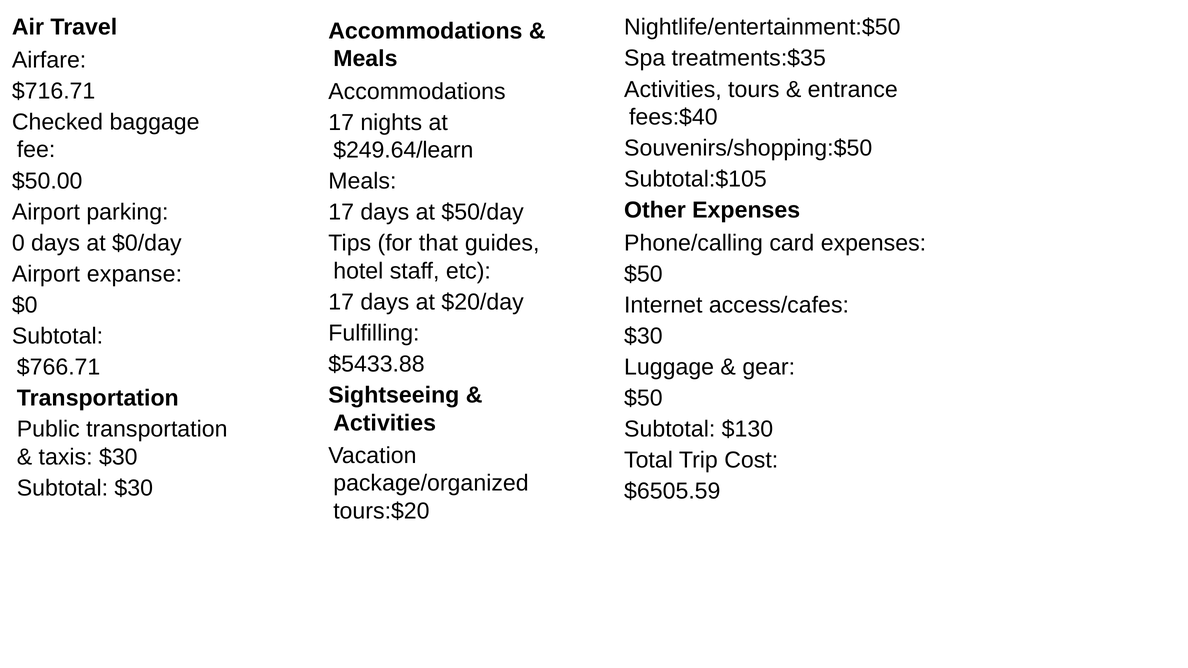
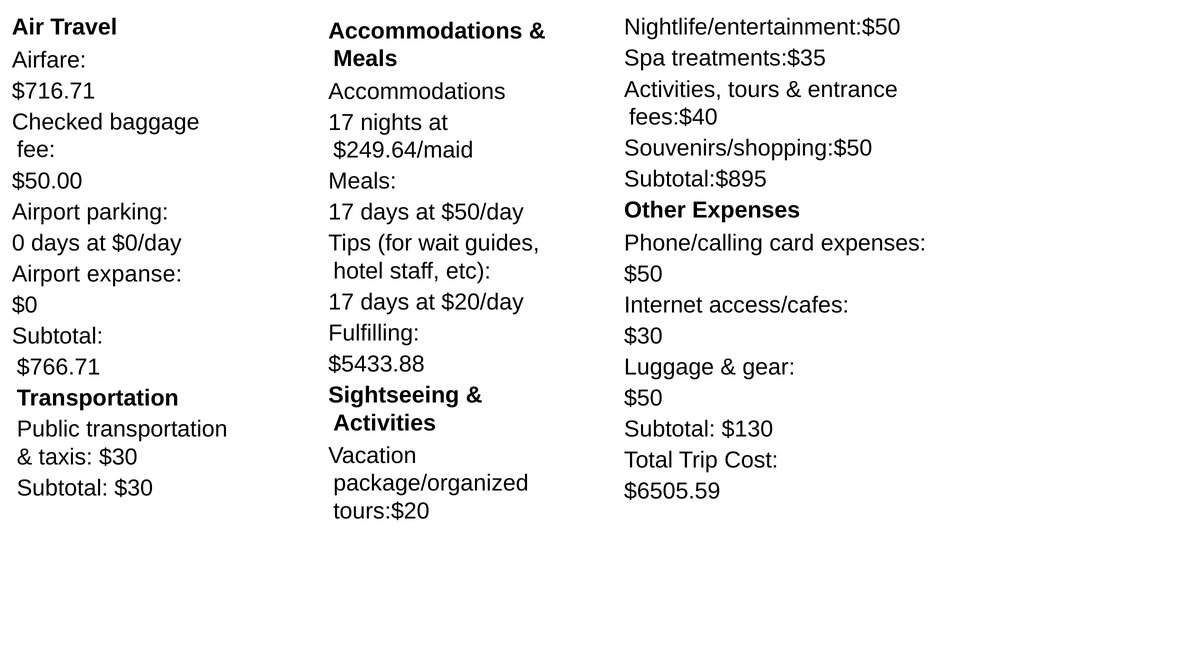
$249.64/learn: $249.64/learn -> $249.64/maid
Subtotal:$105: Subtotal:$105 -> Subtotal:$895
that: that -> wait
